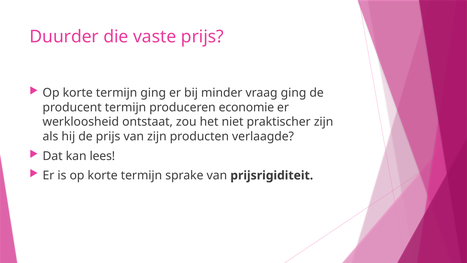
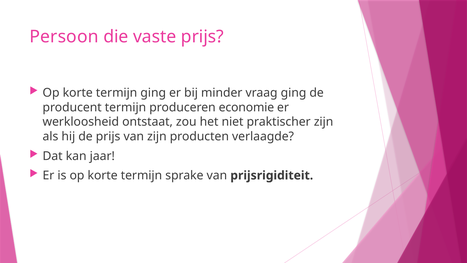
Duurder: Duurder -> Persoon
lees: lees -> jaar
